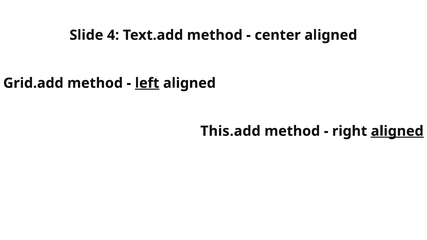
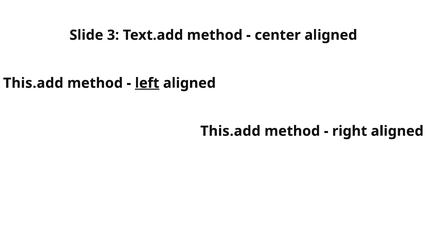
4: 4 -> 3
Grid.add at (33, 83): Grid.add -> This.add
aligned at (397, 131) underline: present -> none
